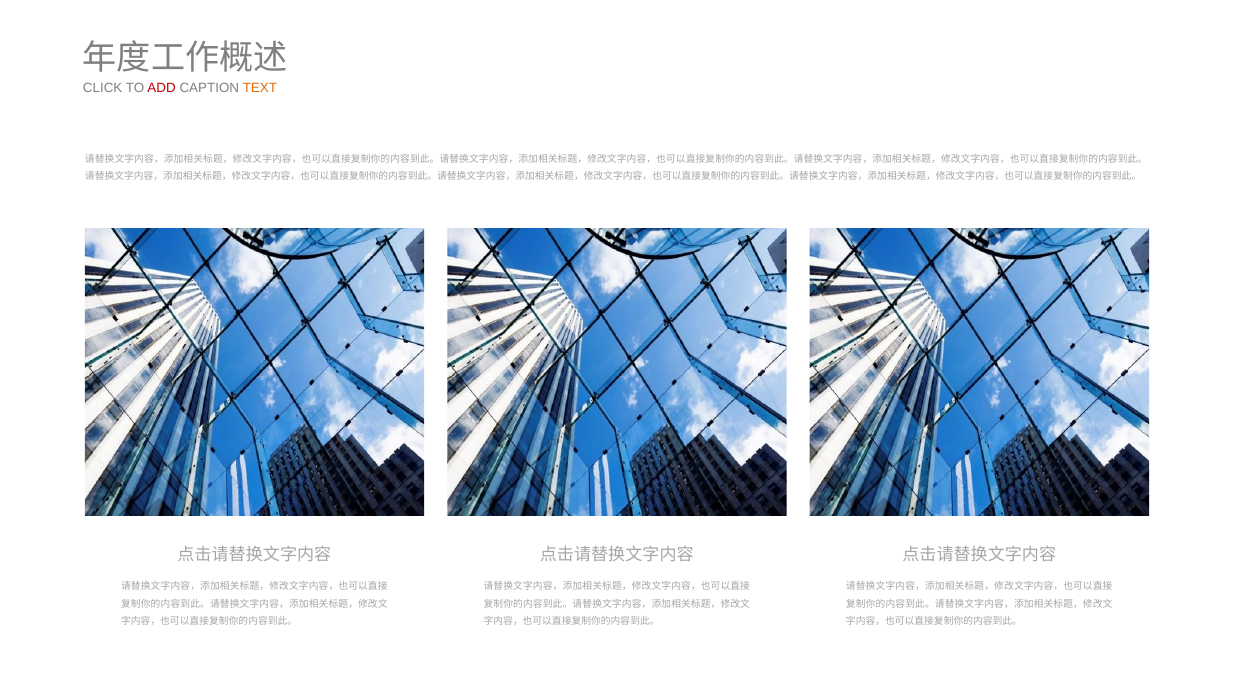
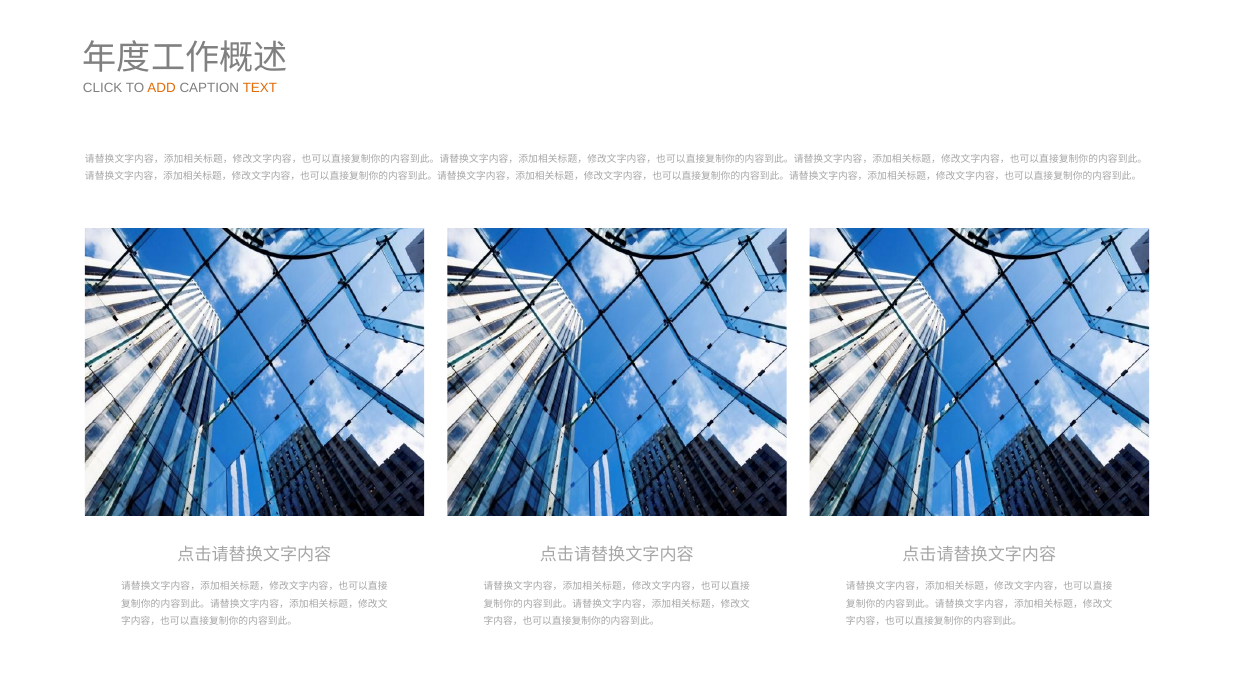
ADD colour: red -> orange
